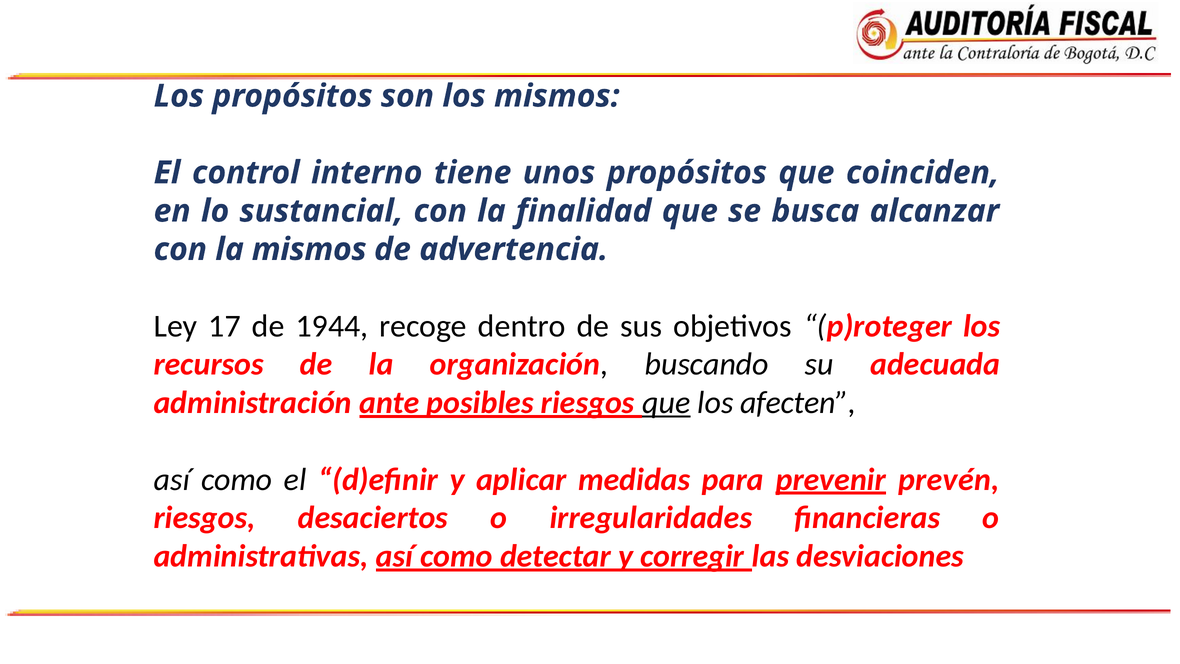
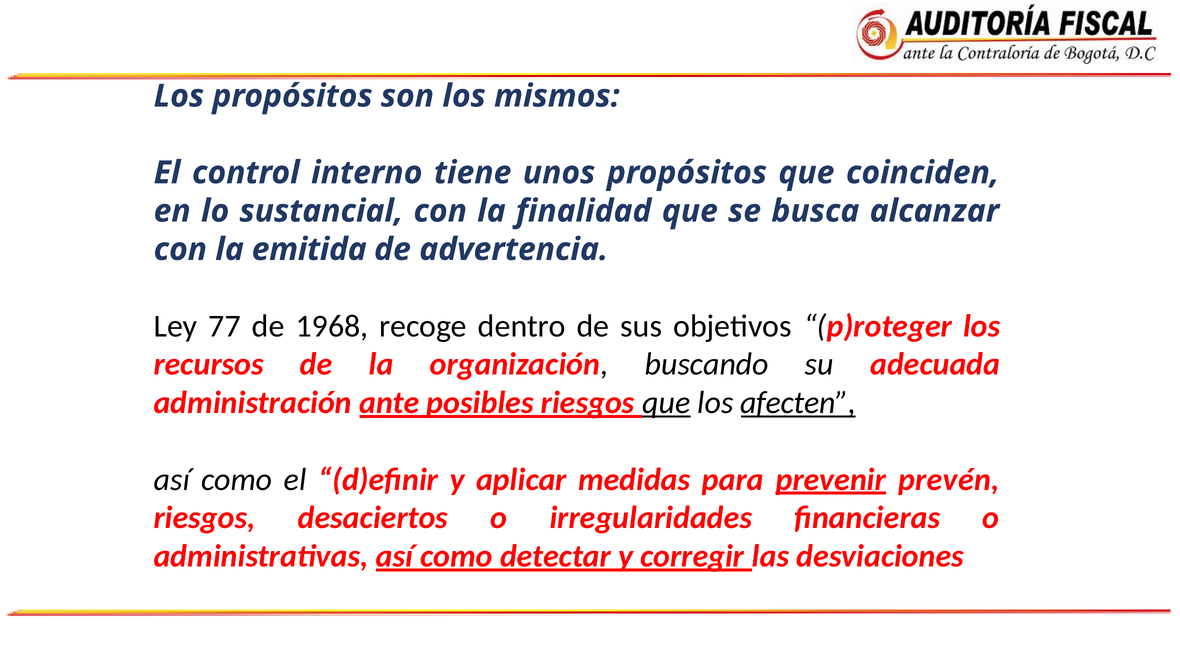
la mismos: mismos -> emitida
17: 17 -> 77
1944: 1944 -> 1968
afecten underline: none -> present
